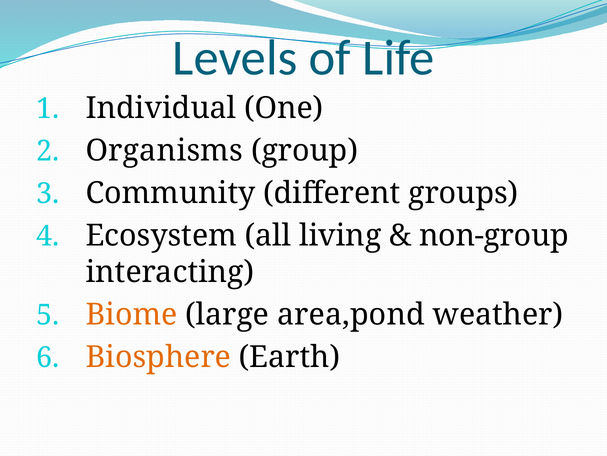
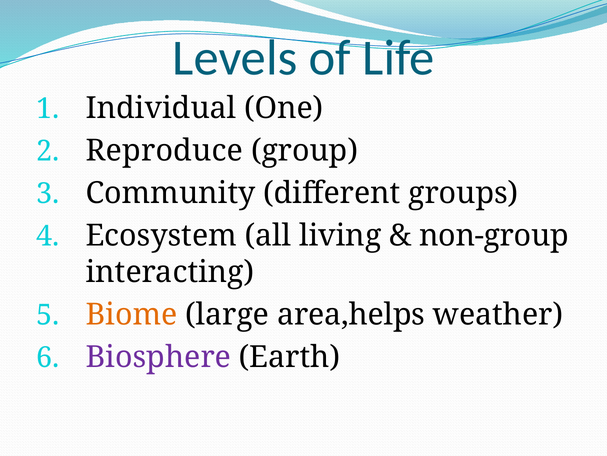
Organisms: Organisms -> Reproduce
area,pond: area,pond -> area,helps
Biosphere colour: orange -> purple
